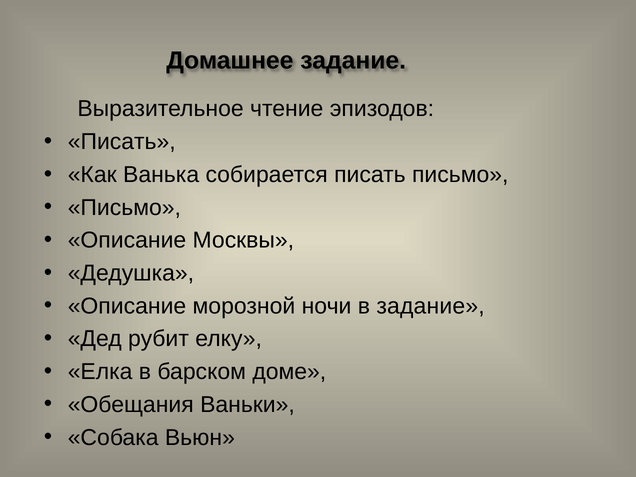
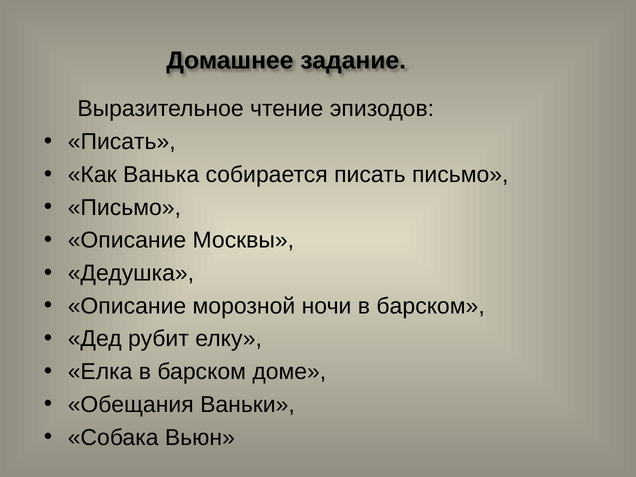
ночи в задание: задание -> барском
